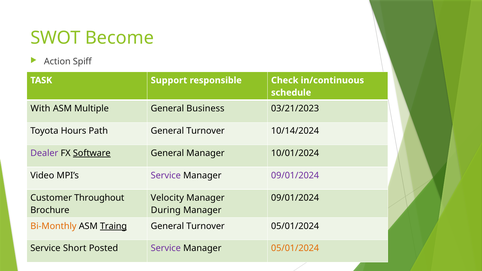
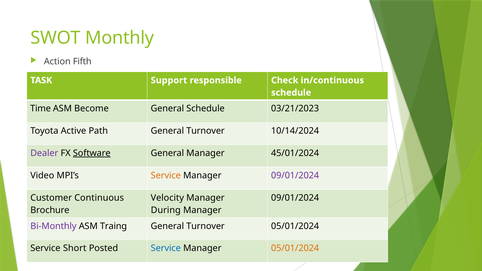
Become: Become -> Monthly
Spiff: Spiff -> Fifth
With: With -> Time
Multiple: Multiple -> Become
General Business: Business -> Schedule
Hours: Hours -> Active
10/01/2024: 10/01/2024 -> 45/01/2024
Service at (166, 176) colour: purple -> orange
Throughout: Throughout -> Continuous
Bi-Monthly colour: orange -> purple
Traing underline: present -> none
Service at (166, 248) colour: purple -> blue
